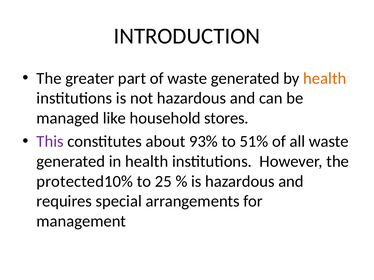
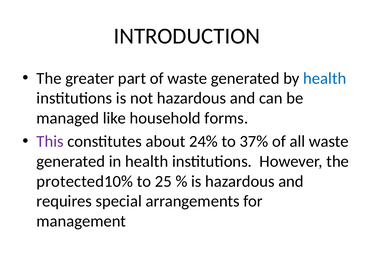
health at (325, 78) colour: orange -> blue
stores: stores -> forms
93%: 93% -> 24%
51%: 51% -> 37%
